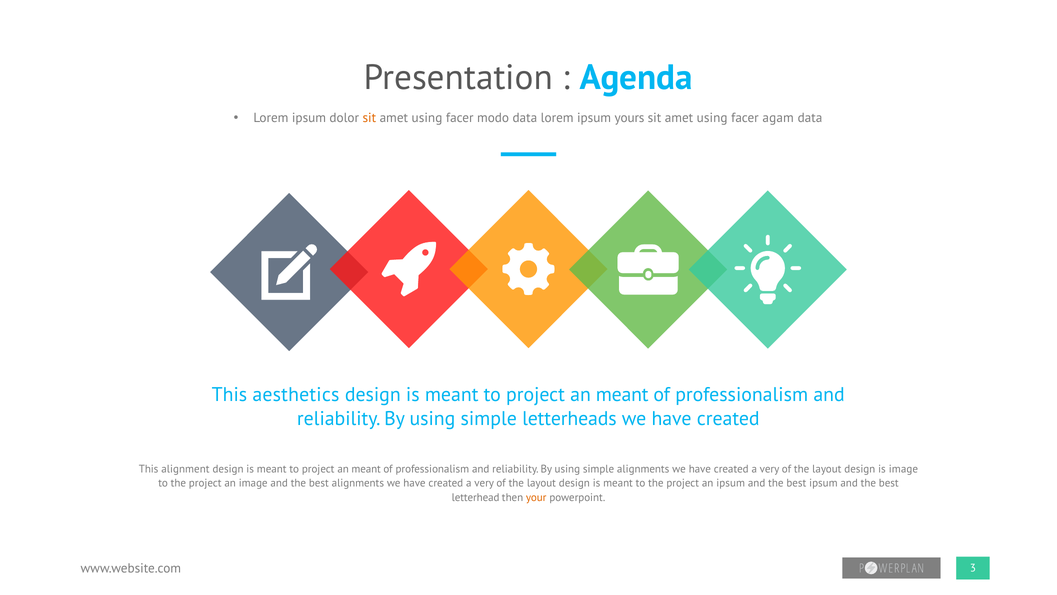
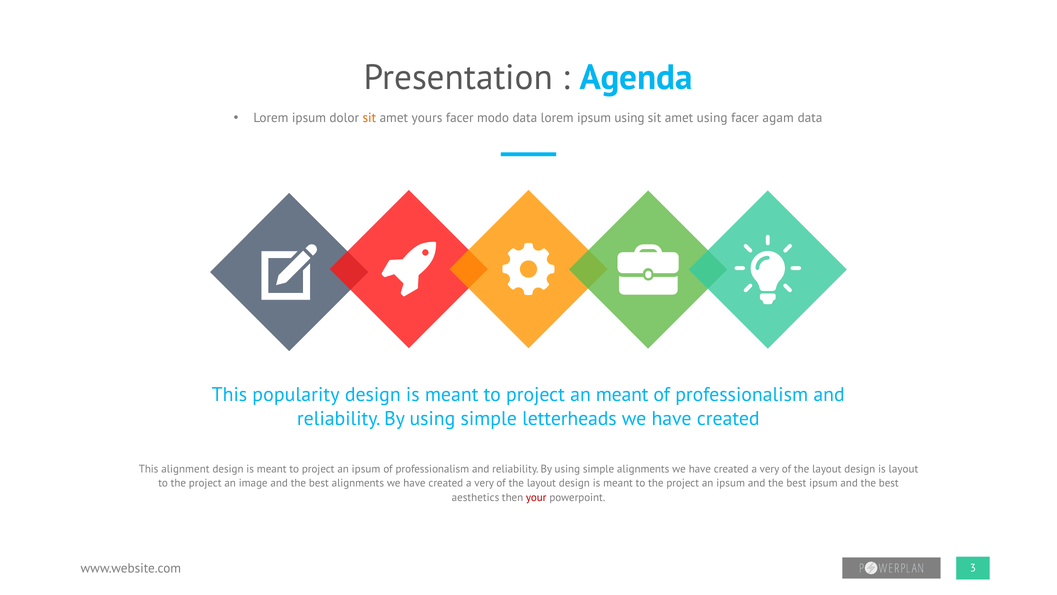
using at (427, 118): using -> yours
ipsum yours: yours -> using
aesthetics: aesthetics -> popularity
meant at (366, 469): meant -> ipsum
is image: image -> layout
letterhead: letterhead -> aesthetics
your colour: orange -> red
